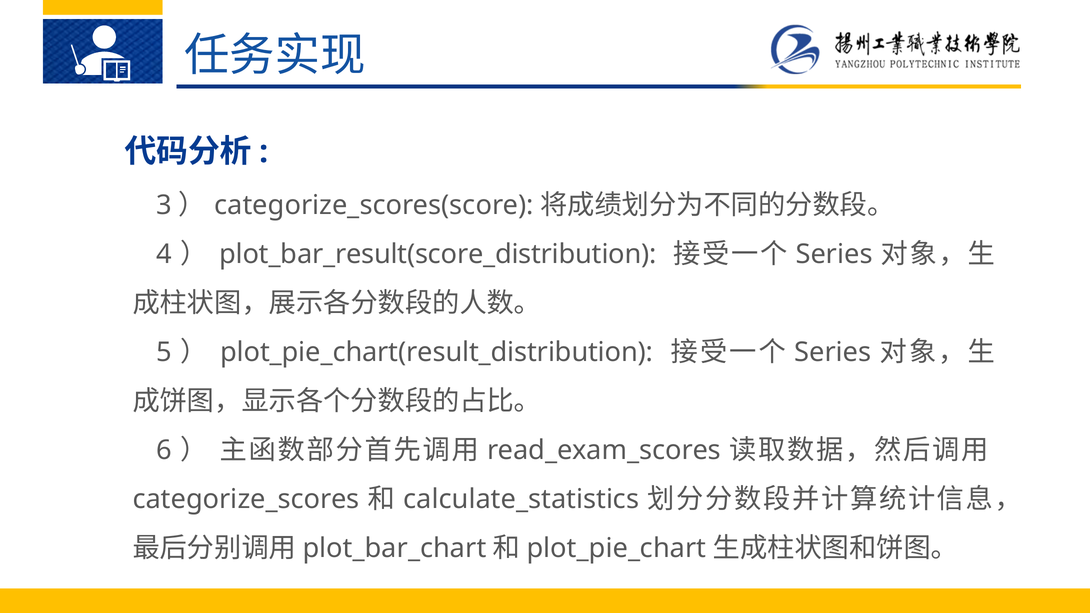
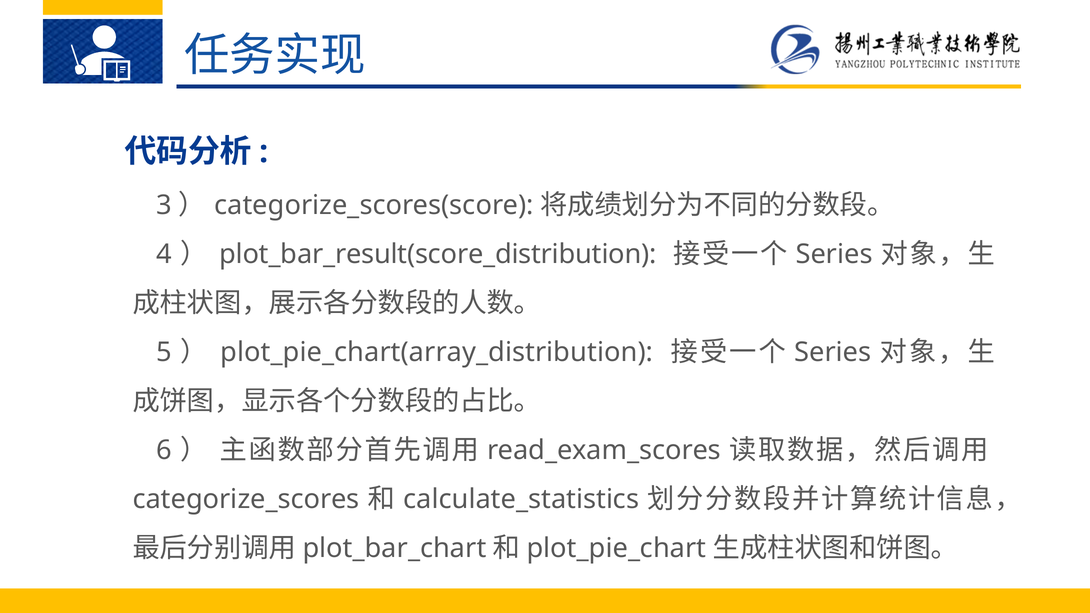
plot_pie_chart(result_distribution: plot_pie_chart(result_distribution -> plot_pie_chart(array_distribution
